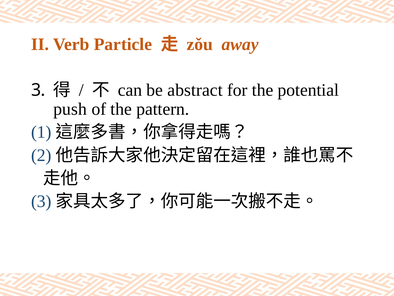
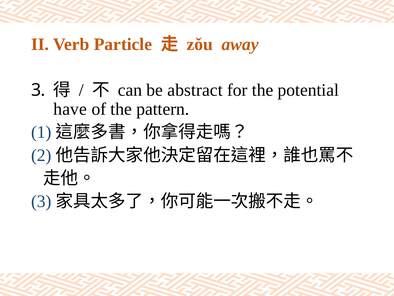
push: push -> have
